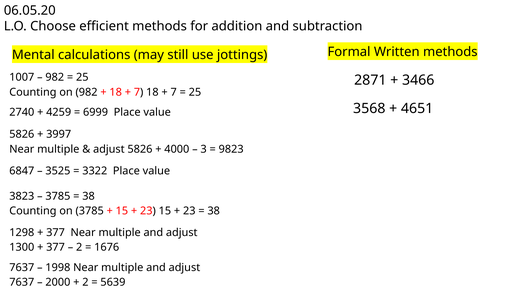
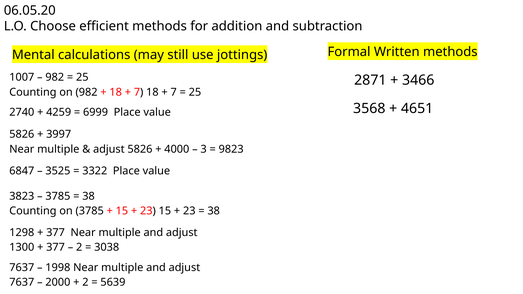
1676: 1676 -> 3038
